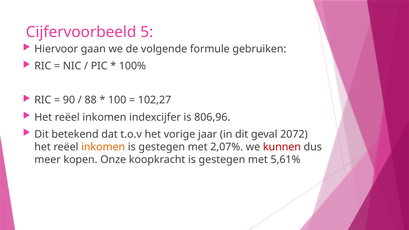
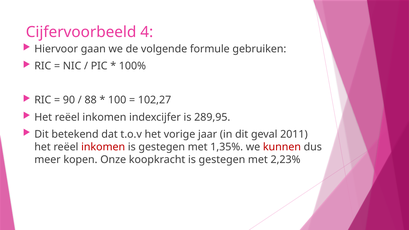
5: 5 -> 4
806,96: 806,96 -> 289,95
2072: 2072 -> 2011
inkomen at (103, 147) colour: orange -> red
2,07%: 2,07% -> 1,35%
5,61%: 5,61% -> 2,23%
